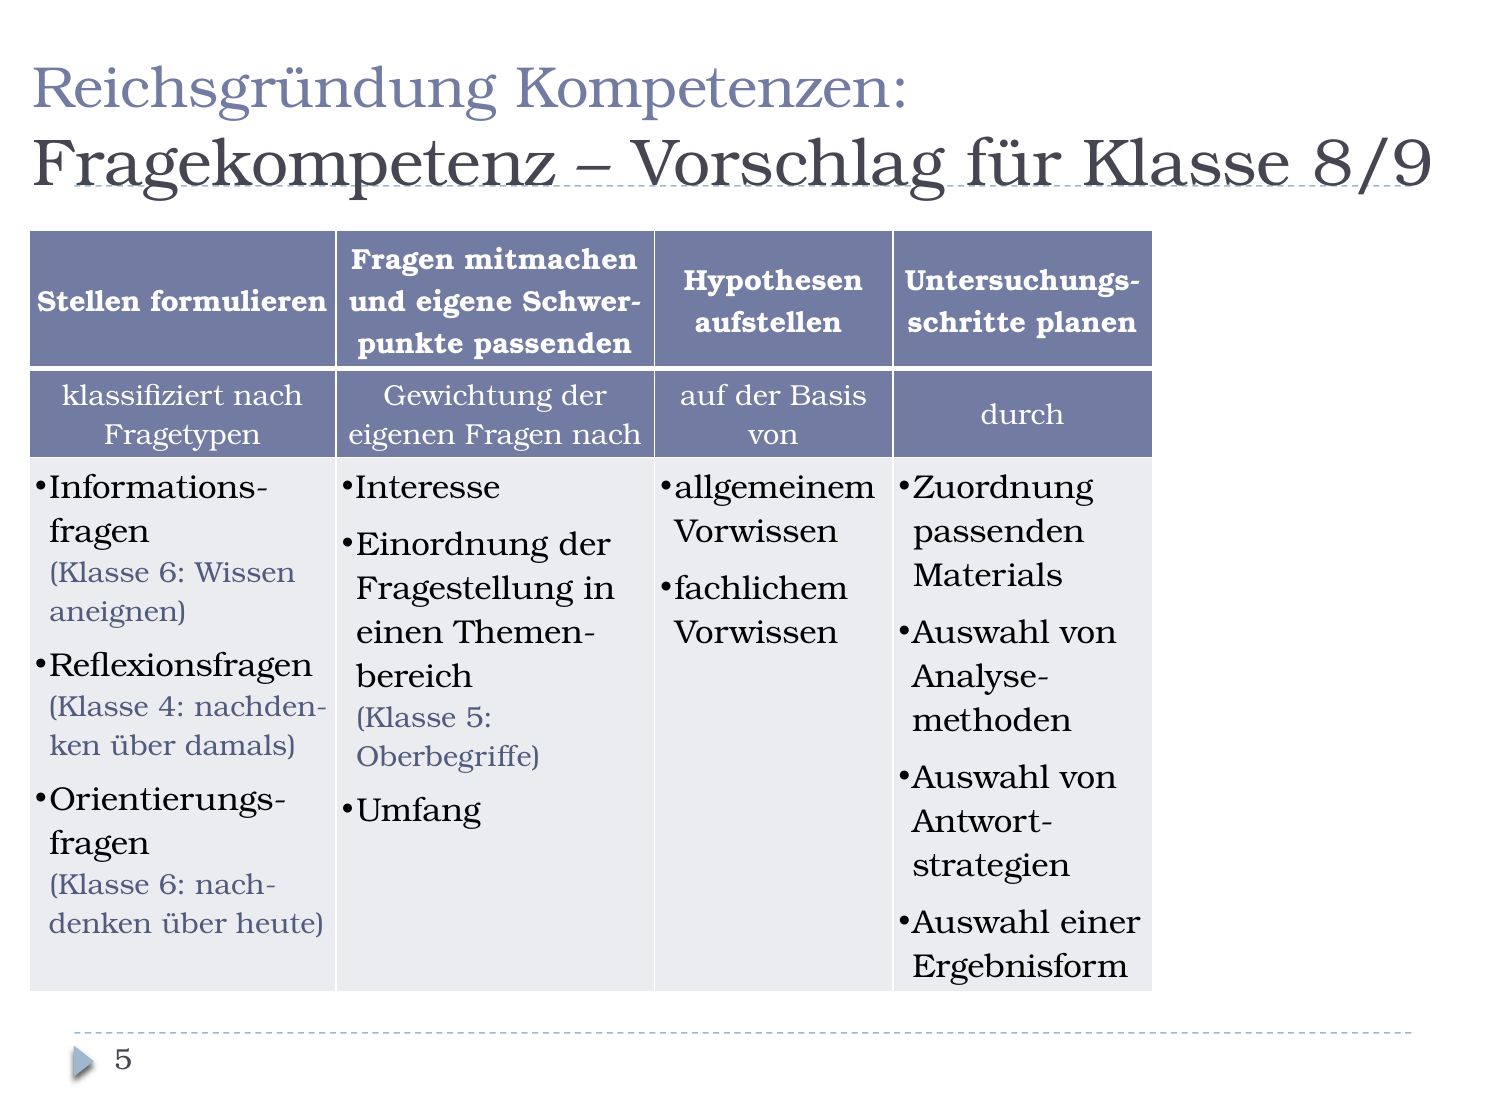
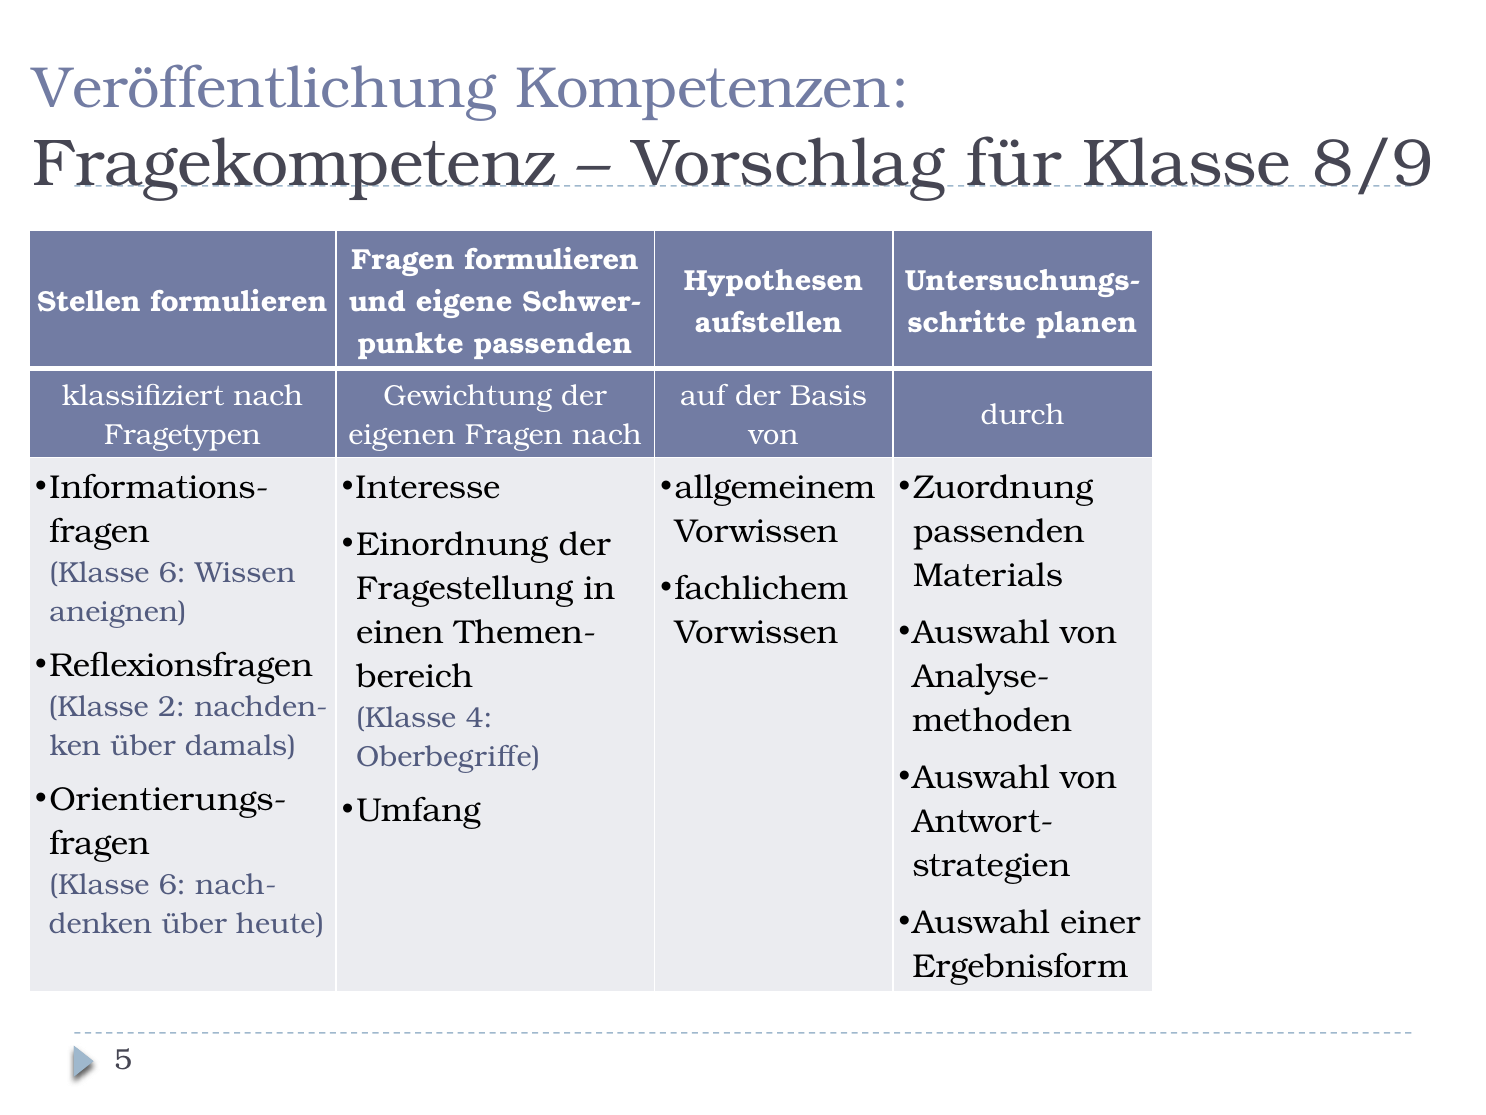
Reichsgründung: Reichsgründung -> Veröffentlichung
Fragen mitmachen: mitmachen -> formulieren
4: 4 -> 2
Klasse 5: 5 -> 4
